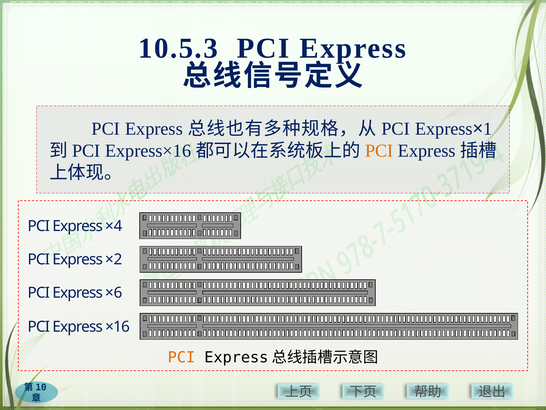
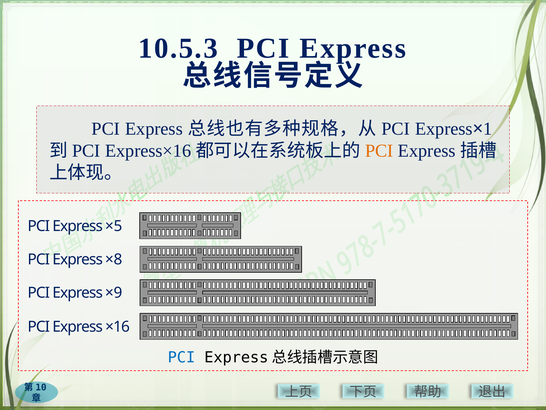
×4: ×4 -> ×5
×2: ×2 -> ×8
×6: ×6 -> ×9
PCI at (181, 357) colour: orange -> blue
